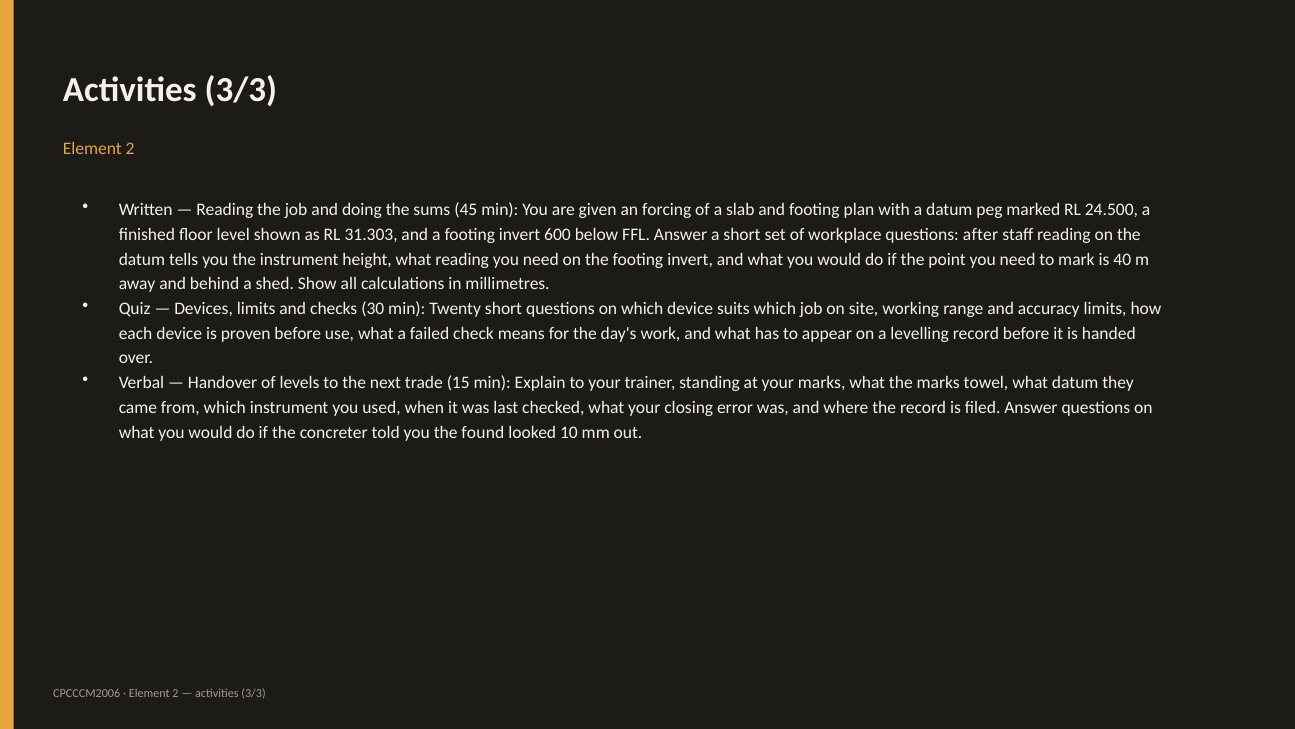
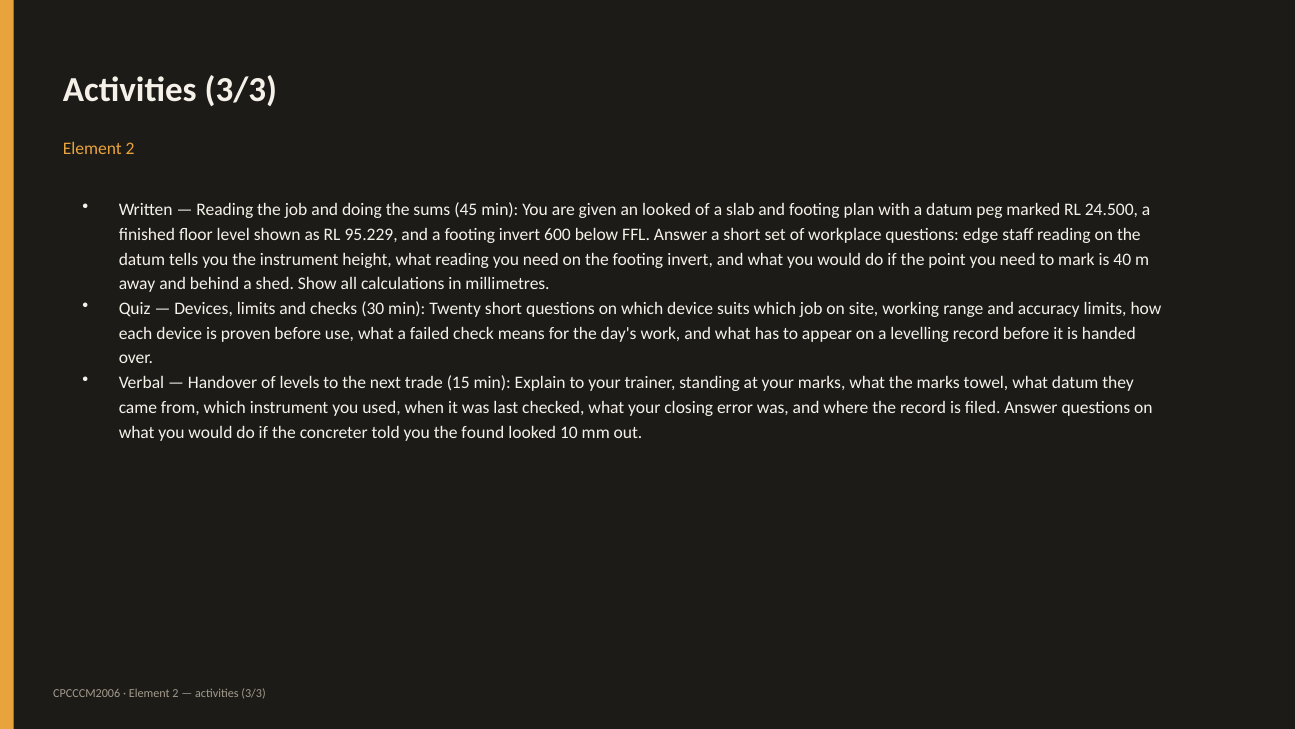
an forcing: forcing -> looked
31.303: 31.303 -> 95.229
after: after -> edge
